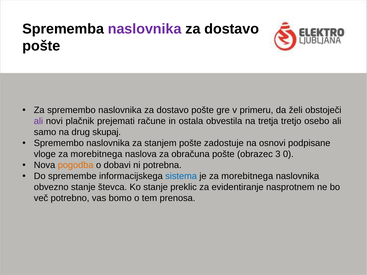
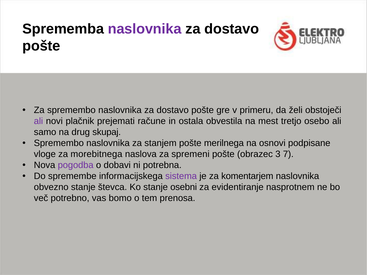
tretja: tretja -> mest
zadostuje: zadostuje -> merilnega
obračuna: obračuna -> spremeni
0: 0 -> 7
pogodba colour: orange -> purple
sistema colour: blue -> purple
je za morebitnega: morebitnega -> komentarjem
preklic: preklic -> osebni
